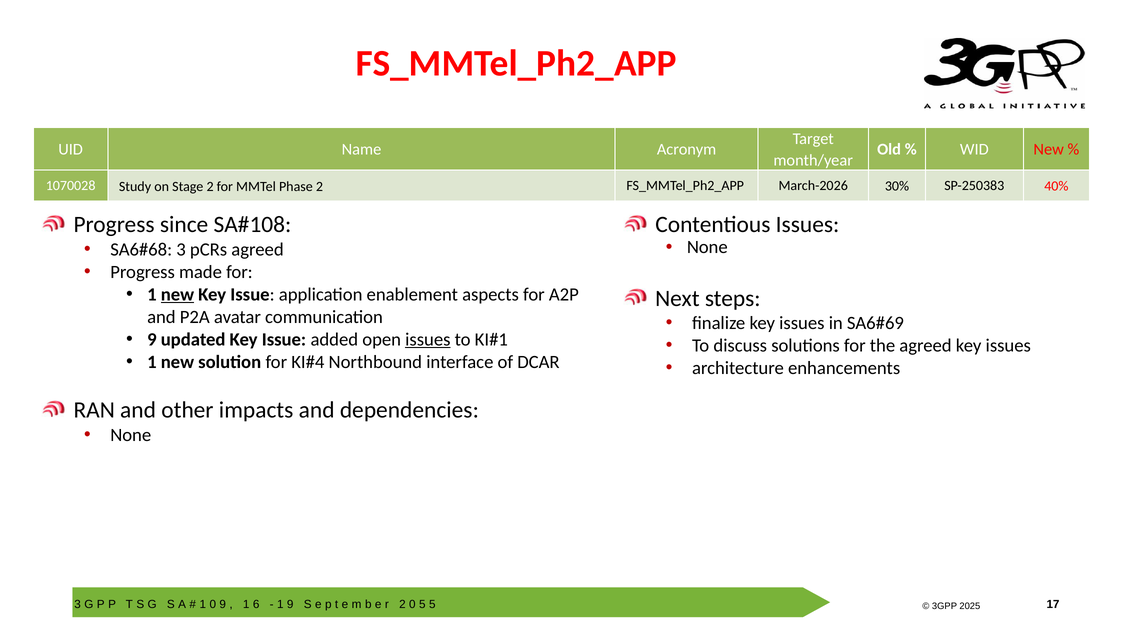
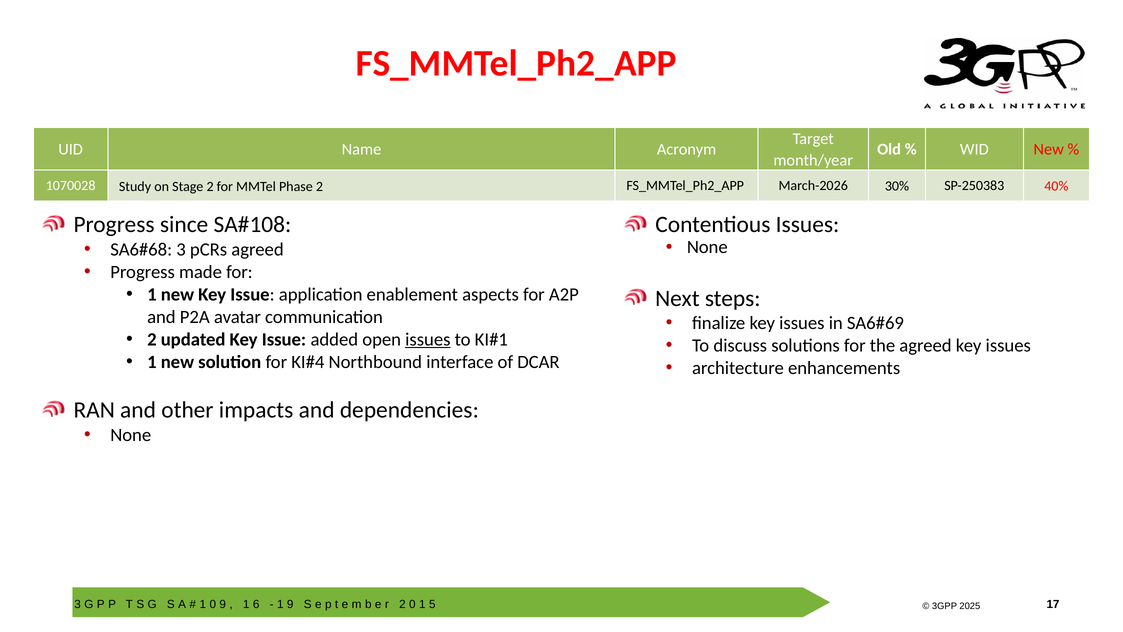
new at (177, 294) underline: present -> none
9 at (152, 339): 9 -> 2
5 at (422, 604): 5 -> 1
